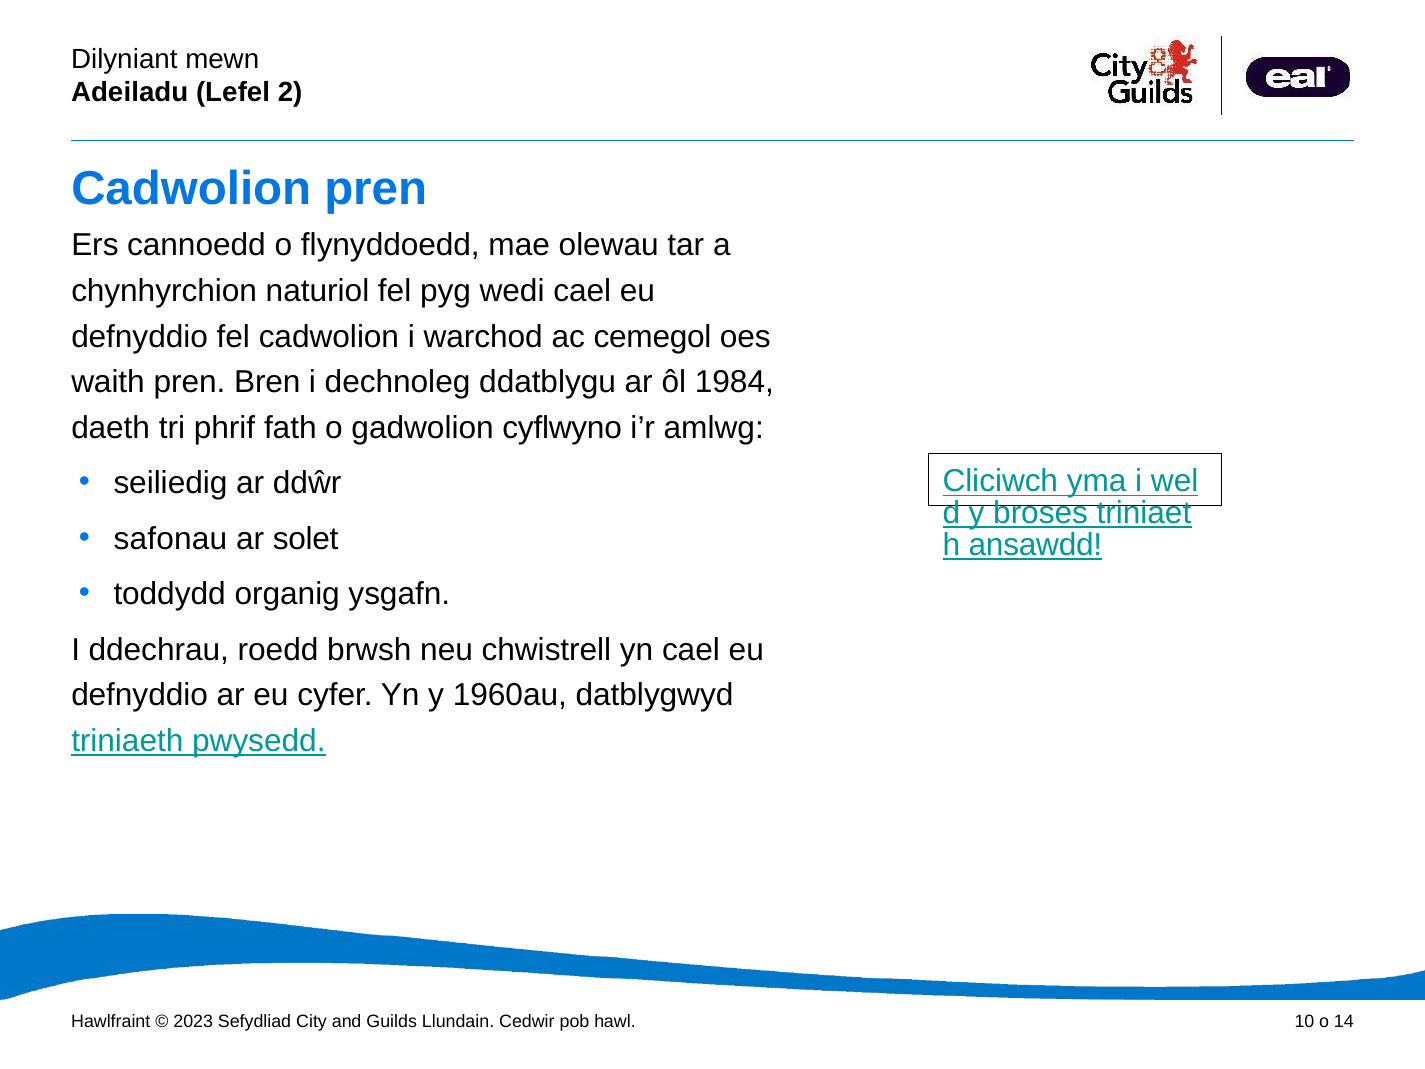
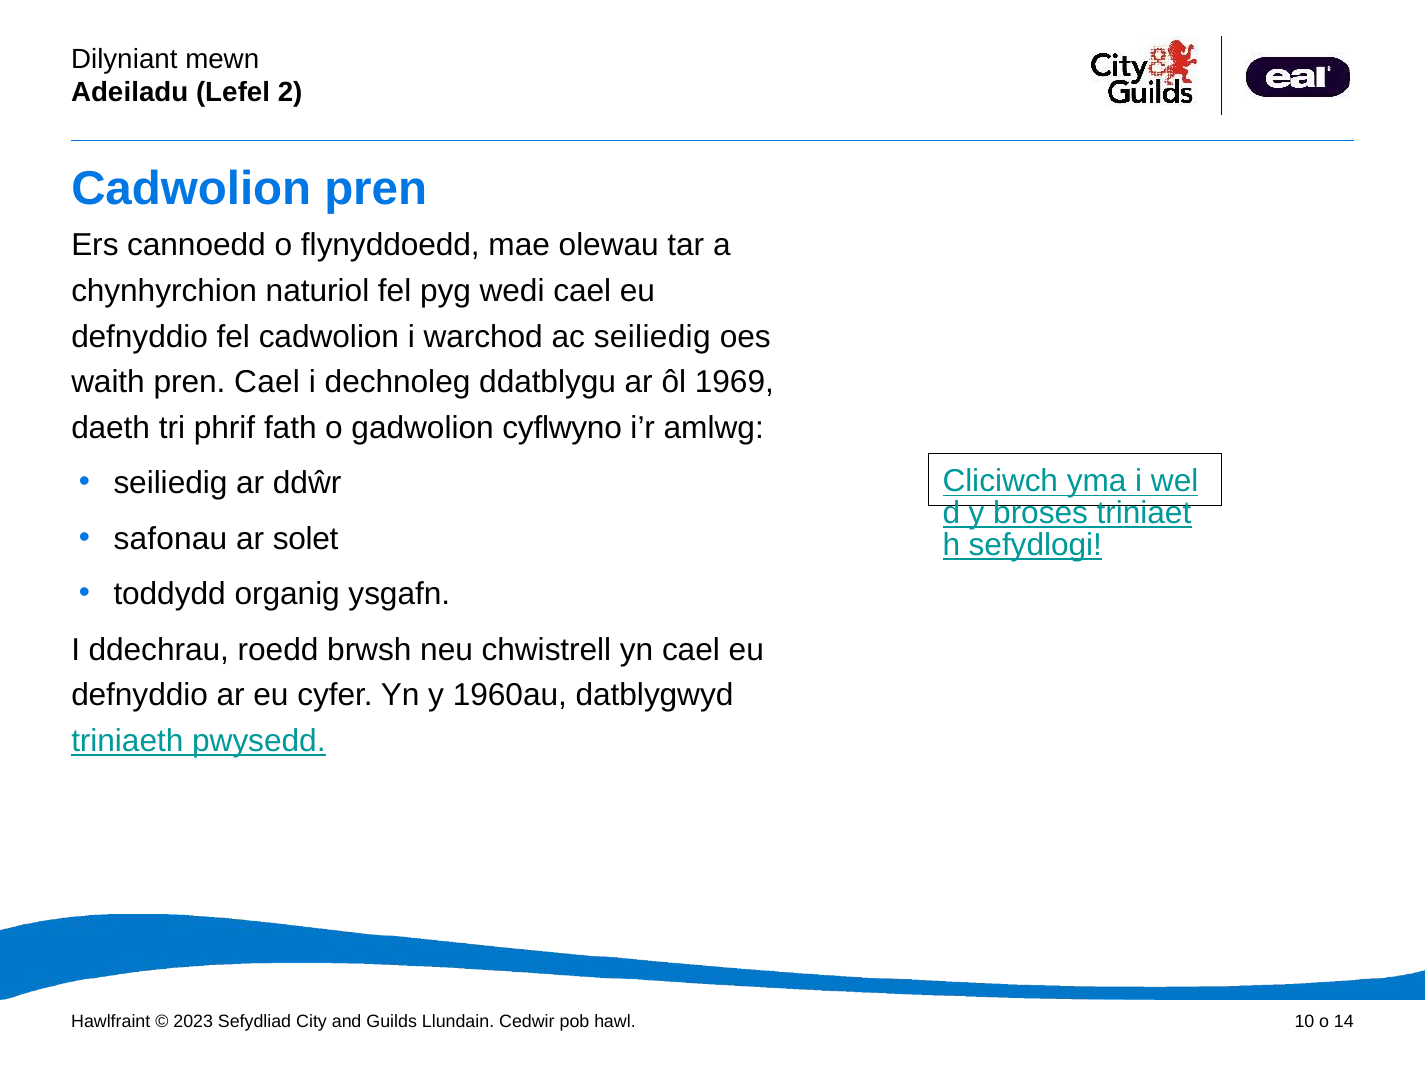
ac cemegol: cemegol -> seiliedig
pren Bren: Bren -> Cael
1984: 1984 -> 1969
ansawdd: ansawdd -> sefydlogi
